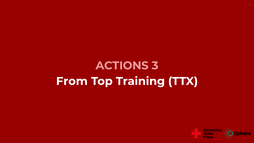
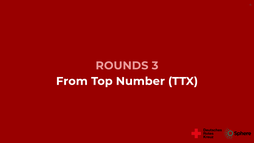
ACTIONS: ACTIONS -> ROUNDS
Training: Training -> Number
